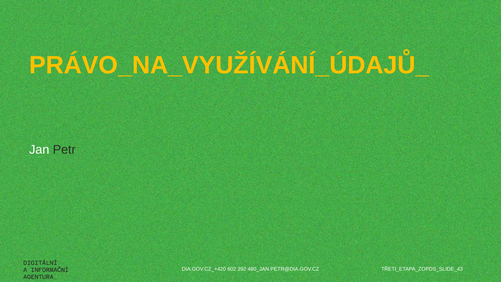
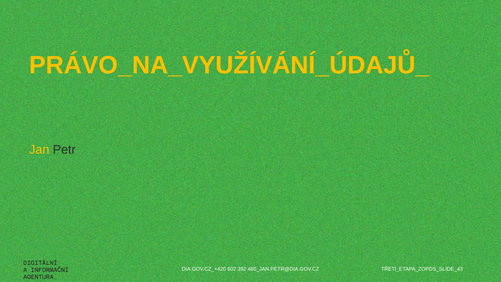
Jan colour: white -> yellow
